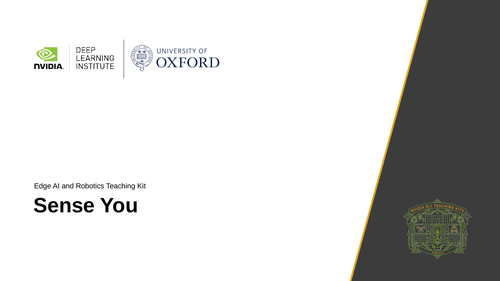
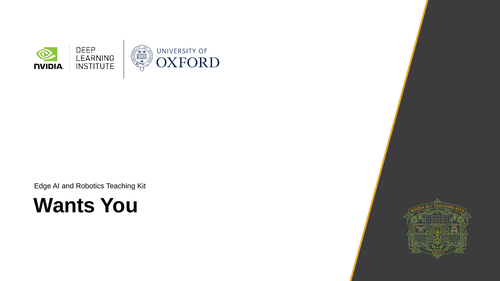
Sense: Sense -> Wants
